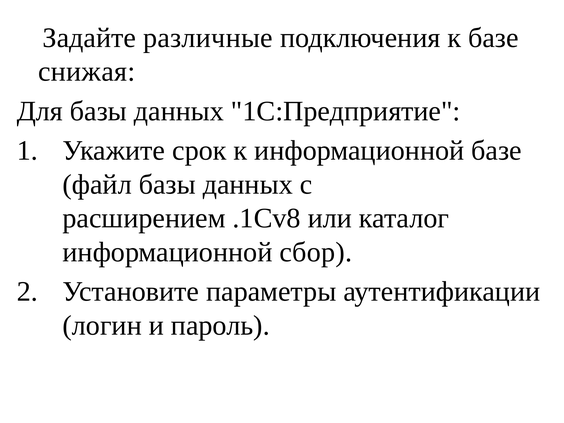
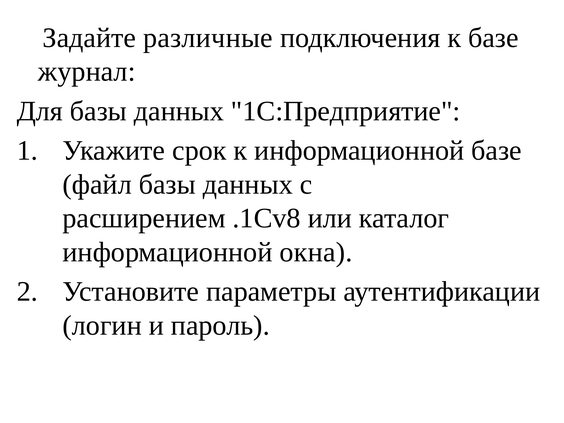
снижая: снижая -> журнал
сбор: сбор -> окна
